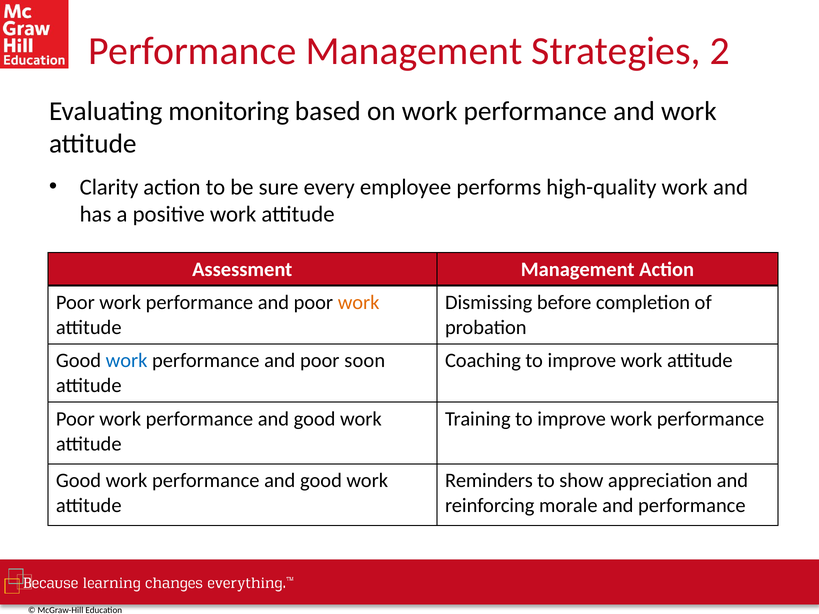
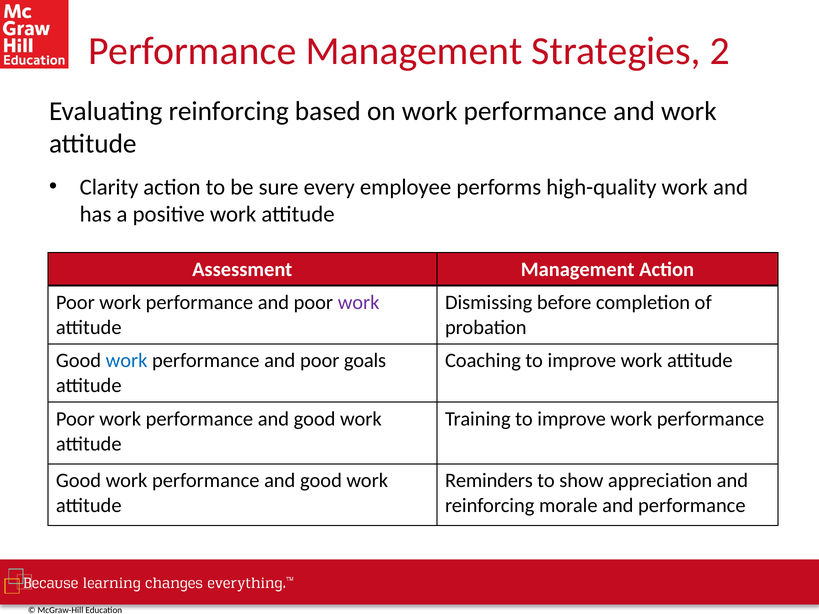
Evaluating monitoring: monitoring -> reinforcing
work at (359, 303) colour: orange -> purple
soon: soon -> goals
